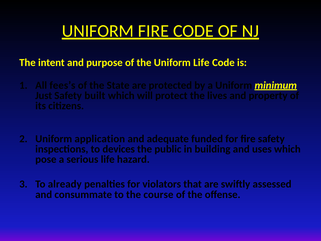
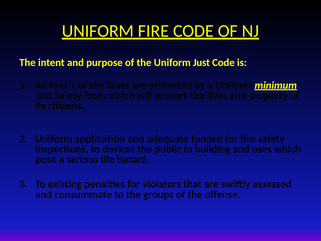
Uniform Life: Life -> Just
built: built -> from
already: already -> existing
course: course -> groups
